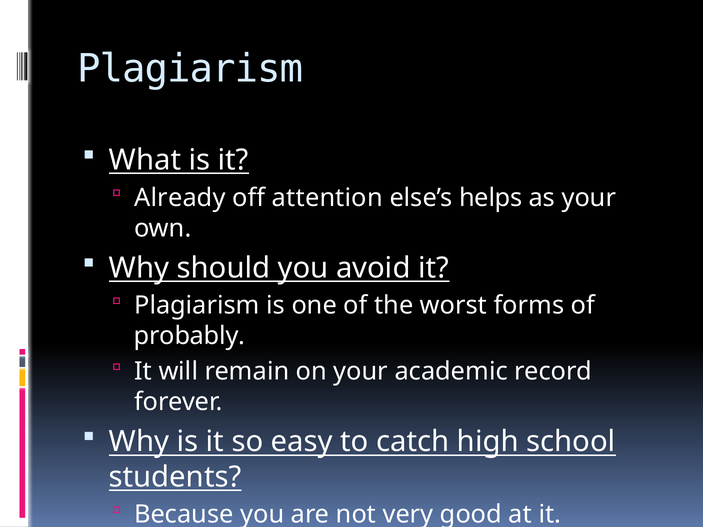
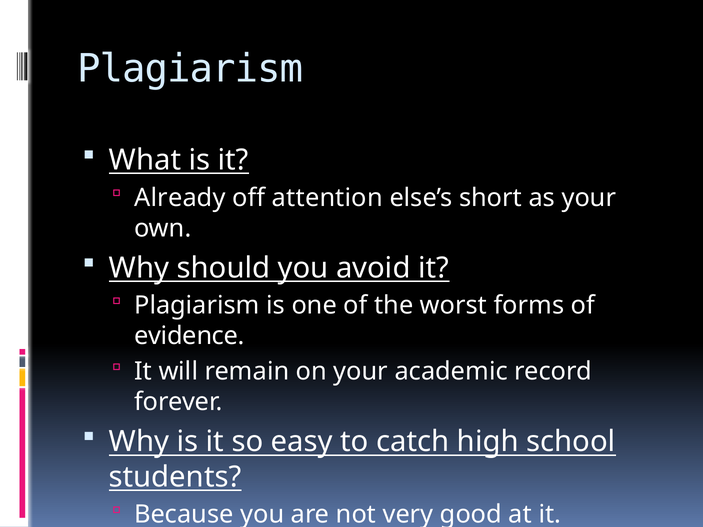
helps: helps -> short
probably at (189, 336): probably -> evidence
